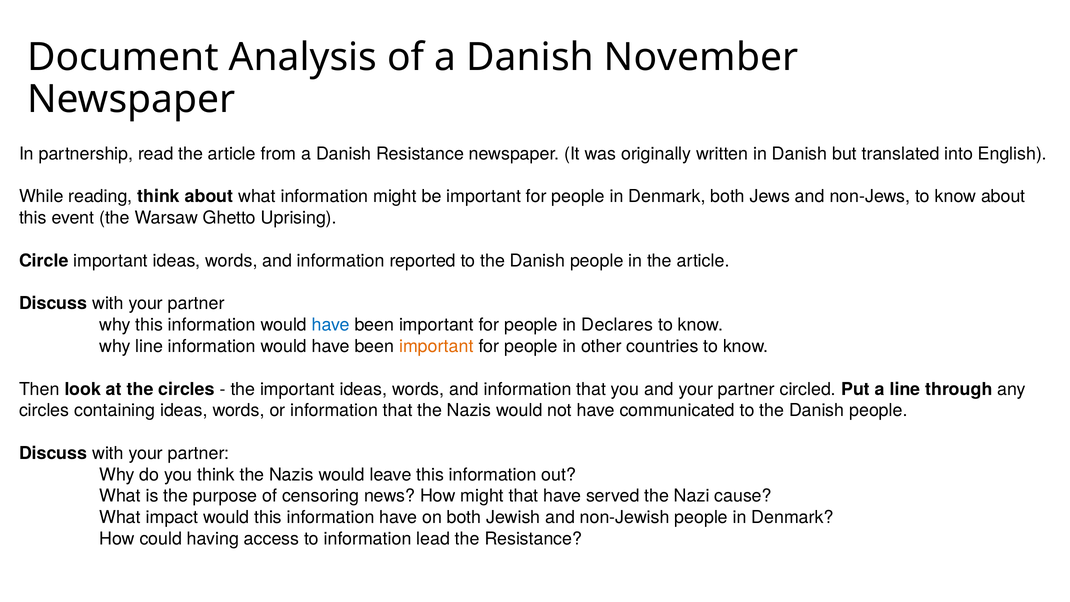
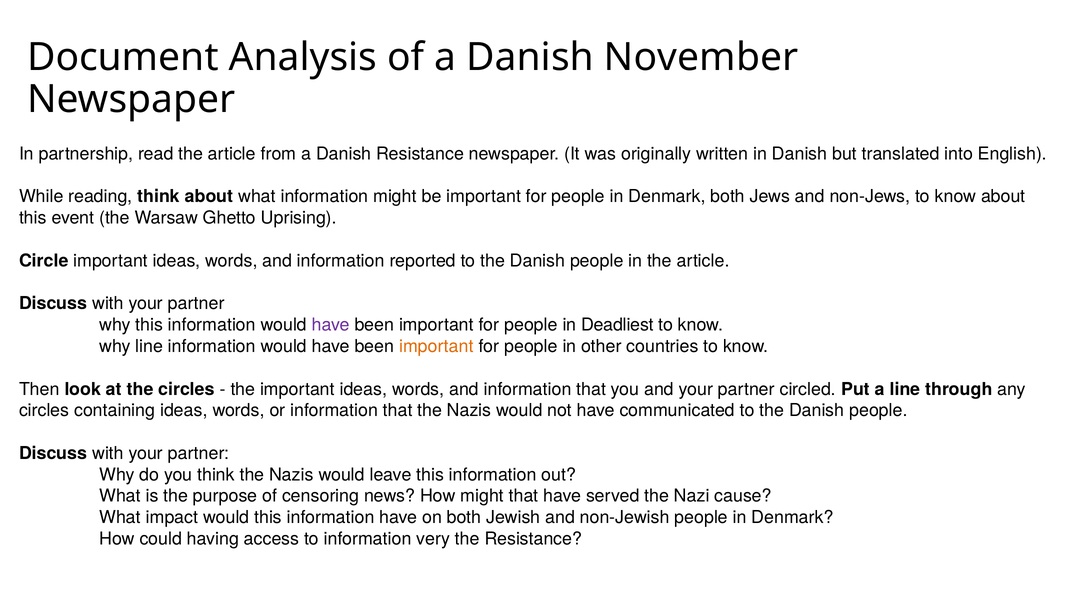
have at (331, 325) colour: blue -> purple
Declares: Declares -> Deadliest
lead: lead -> very
